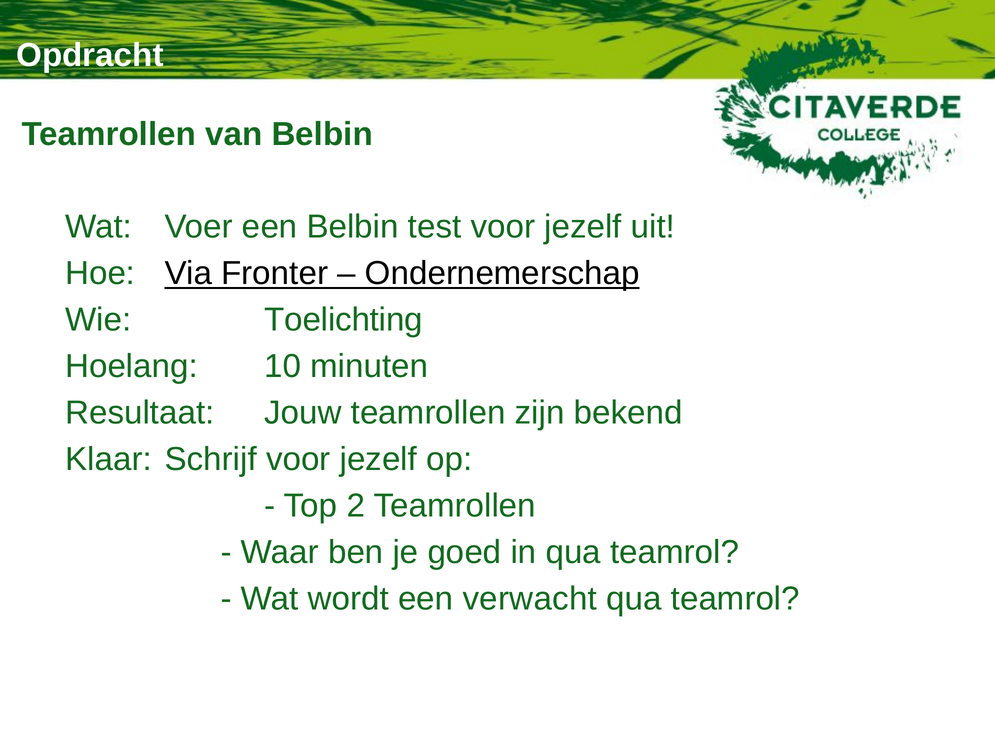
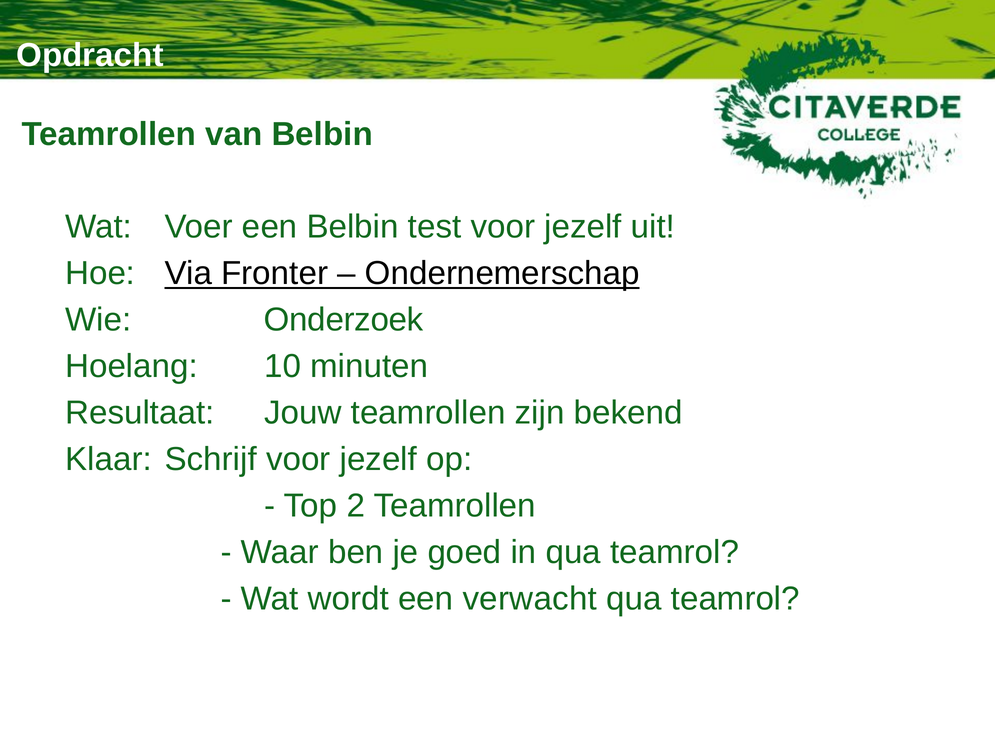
Toelichting: Toelichting -> Onderzoek
